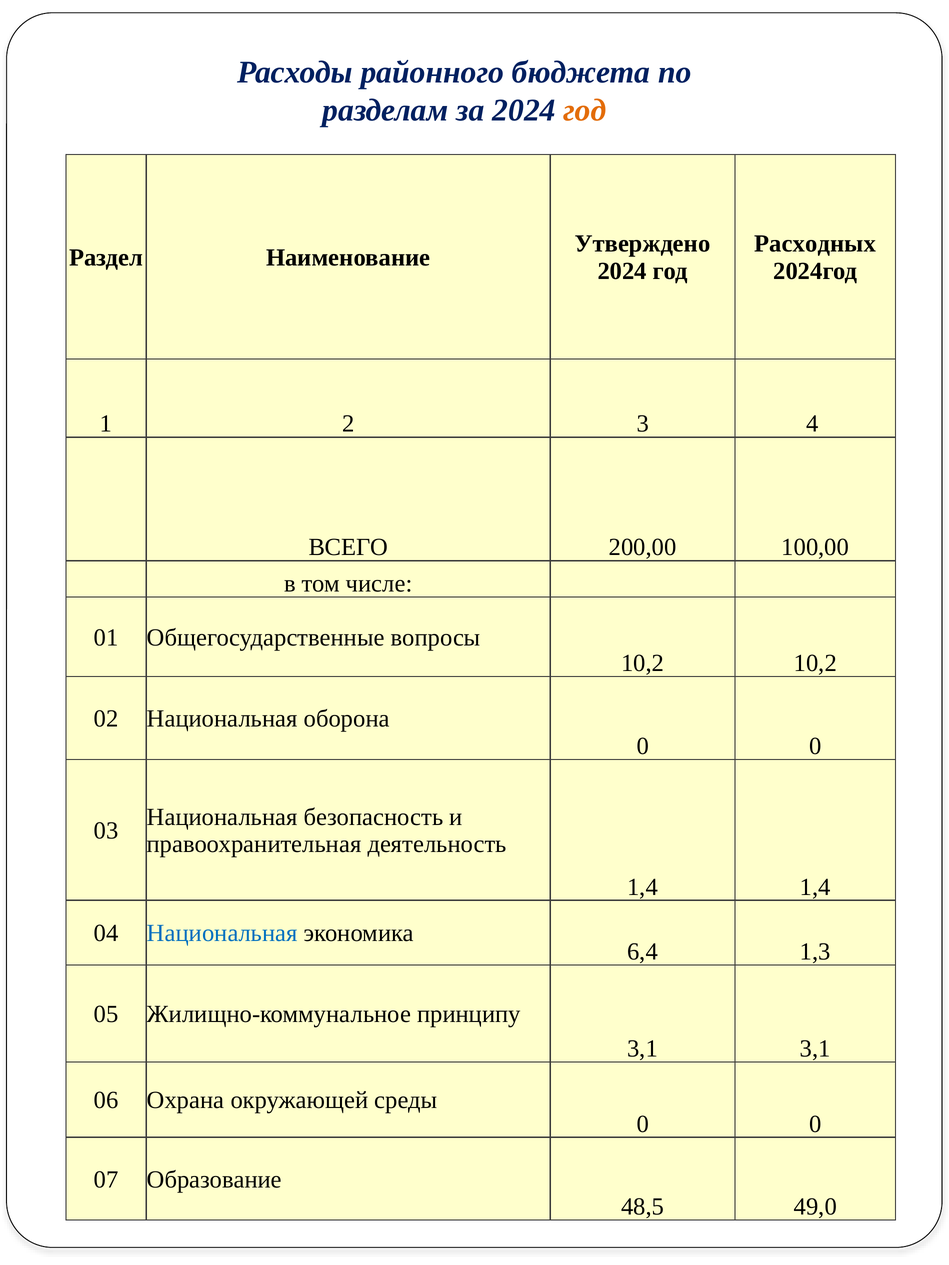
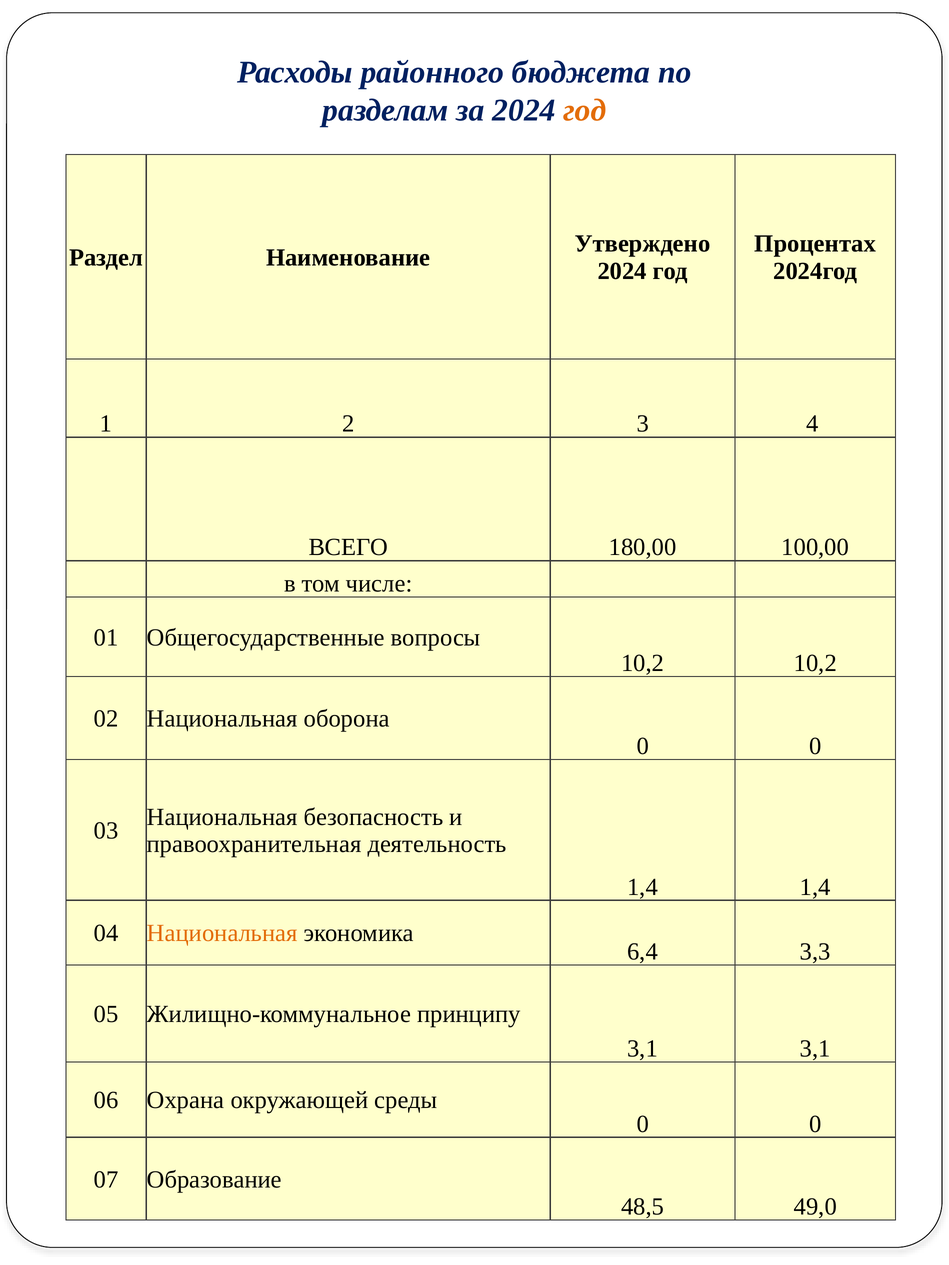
Расходных: Расходных -> Процентах
200,00: 200,00 -> 180,00
Национальная at (222, 934) colour: blue -> orange
1,3: 1,3 -> 3,3
